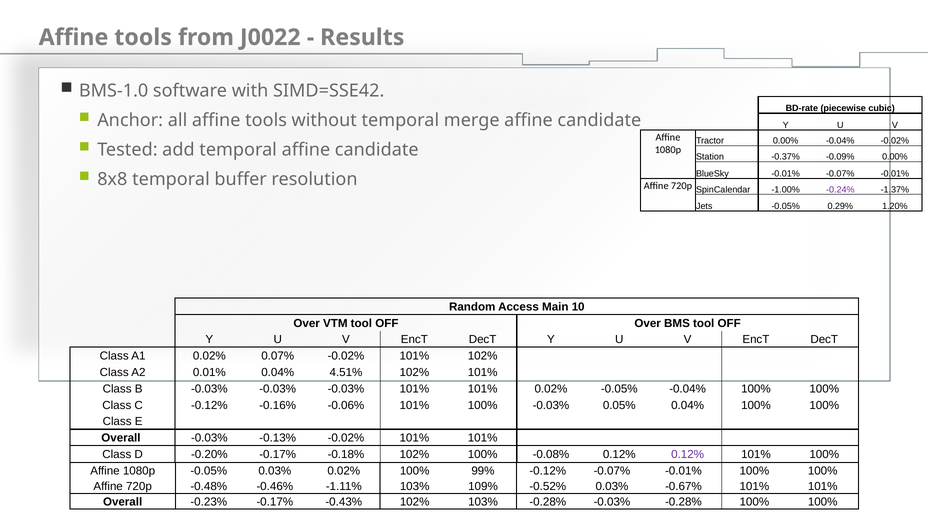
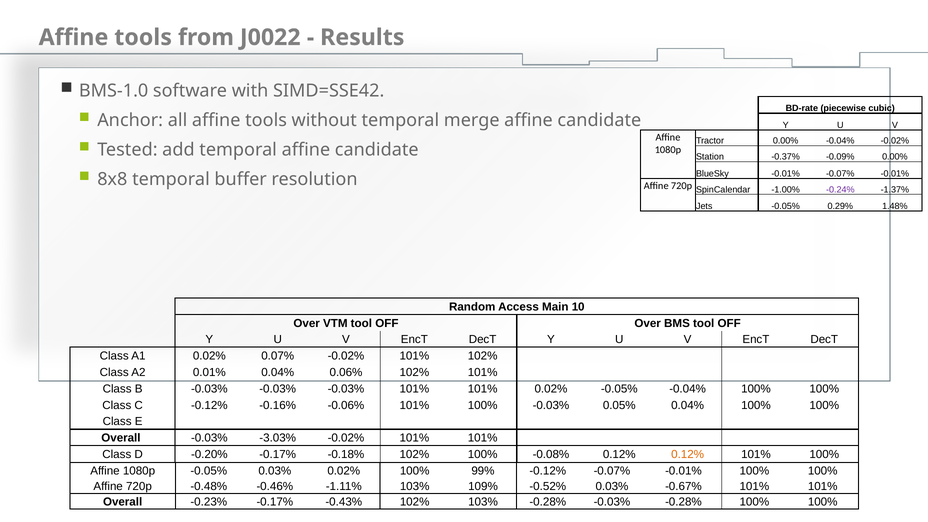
1.20%: 1.20% -> 1.48%
4.51%: 4.51% -> 0.06%
-0.13%: -0.13% -> -3.03%
0.12% at (688, 454) colour: purple -> orange
